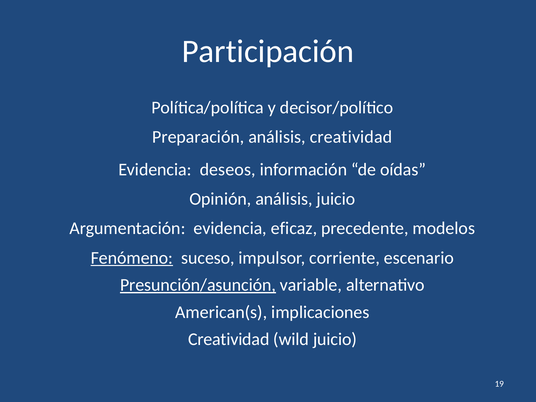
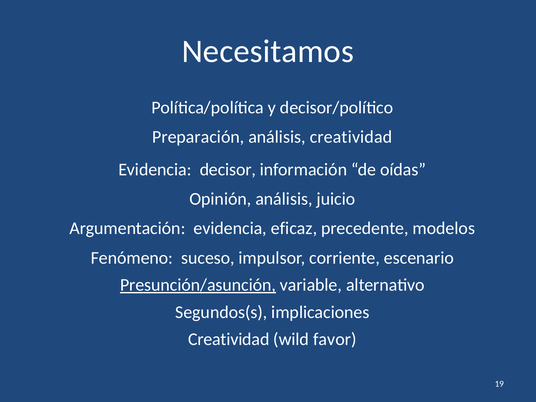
Participación: Participación -> Necesitamos
deseos: deseos -> decisor
Fenómeno underline: present -> none
American(s: American(s -> Segundos(s
wild juicio: juicio -> favor
